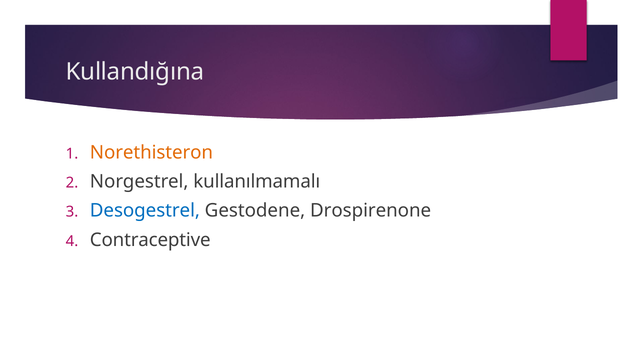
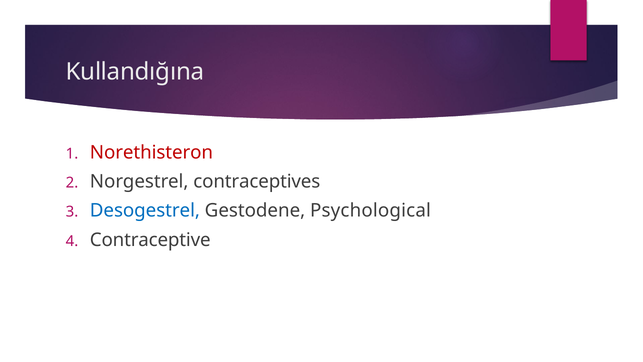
Norethisteron colour: orange -> red
kullanılmamalı: kullanılmamalı -> contraceptives
Drospirenone: Drospirenone -> Psychological
